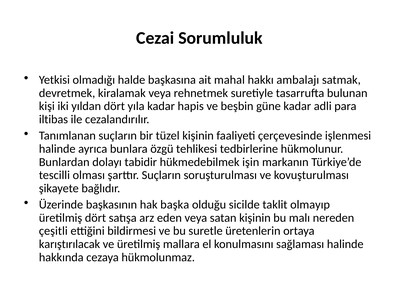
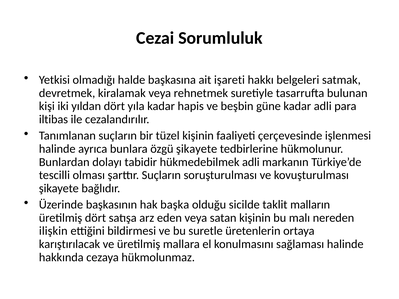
mahal: mahal -> işareti
ambalajı: ambalajı -> belgeleri
özgü tehlikesi: tehlikesi -> şikayete
hükmedebilmek işin: işin -> adli
olmayıp: olmayıp -> malların
çeşitli: çeşitli -> ilişkin
